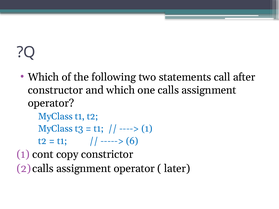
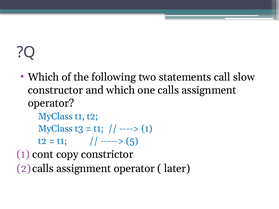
after: after -> slow
6: 6 -> 5
